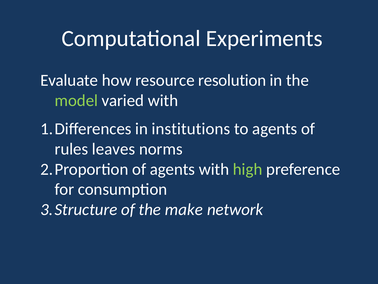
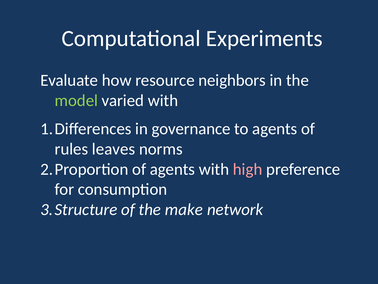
resolution: resolution -> neighbors
institutions: institutions -> governance
high colour: light green -> pink
